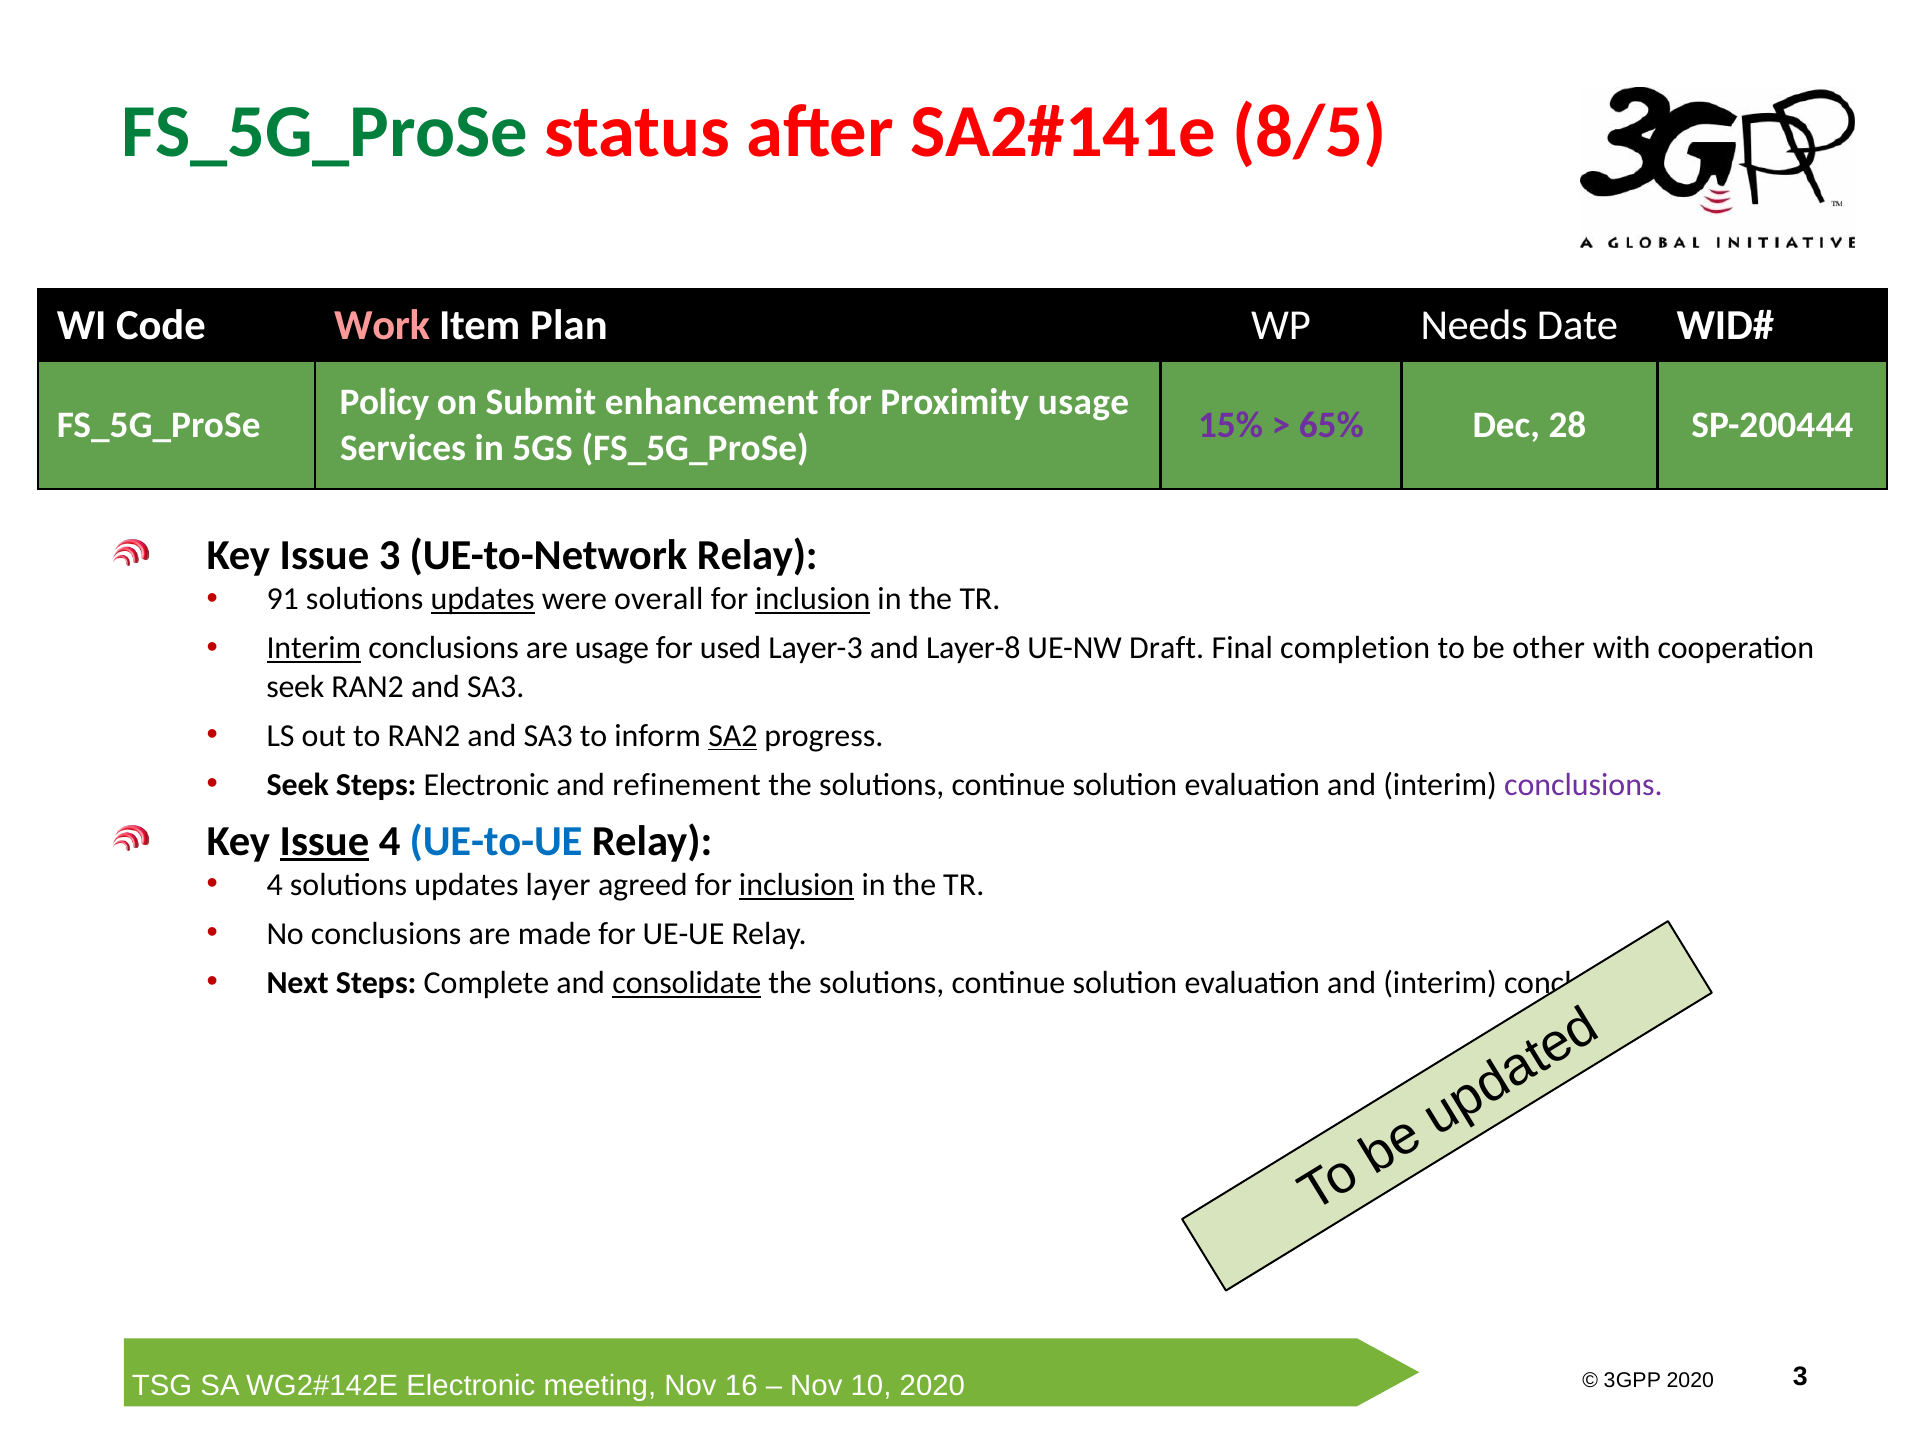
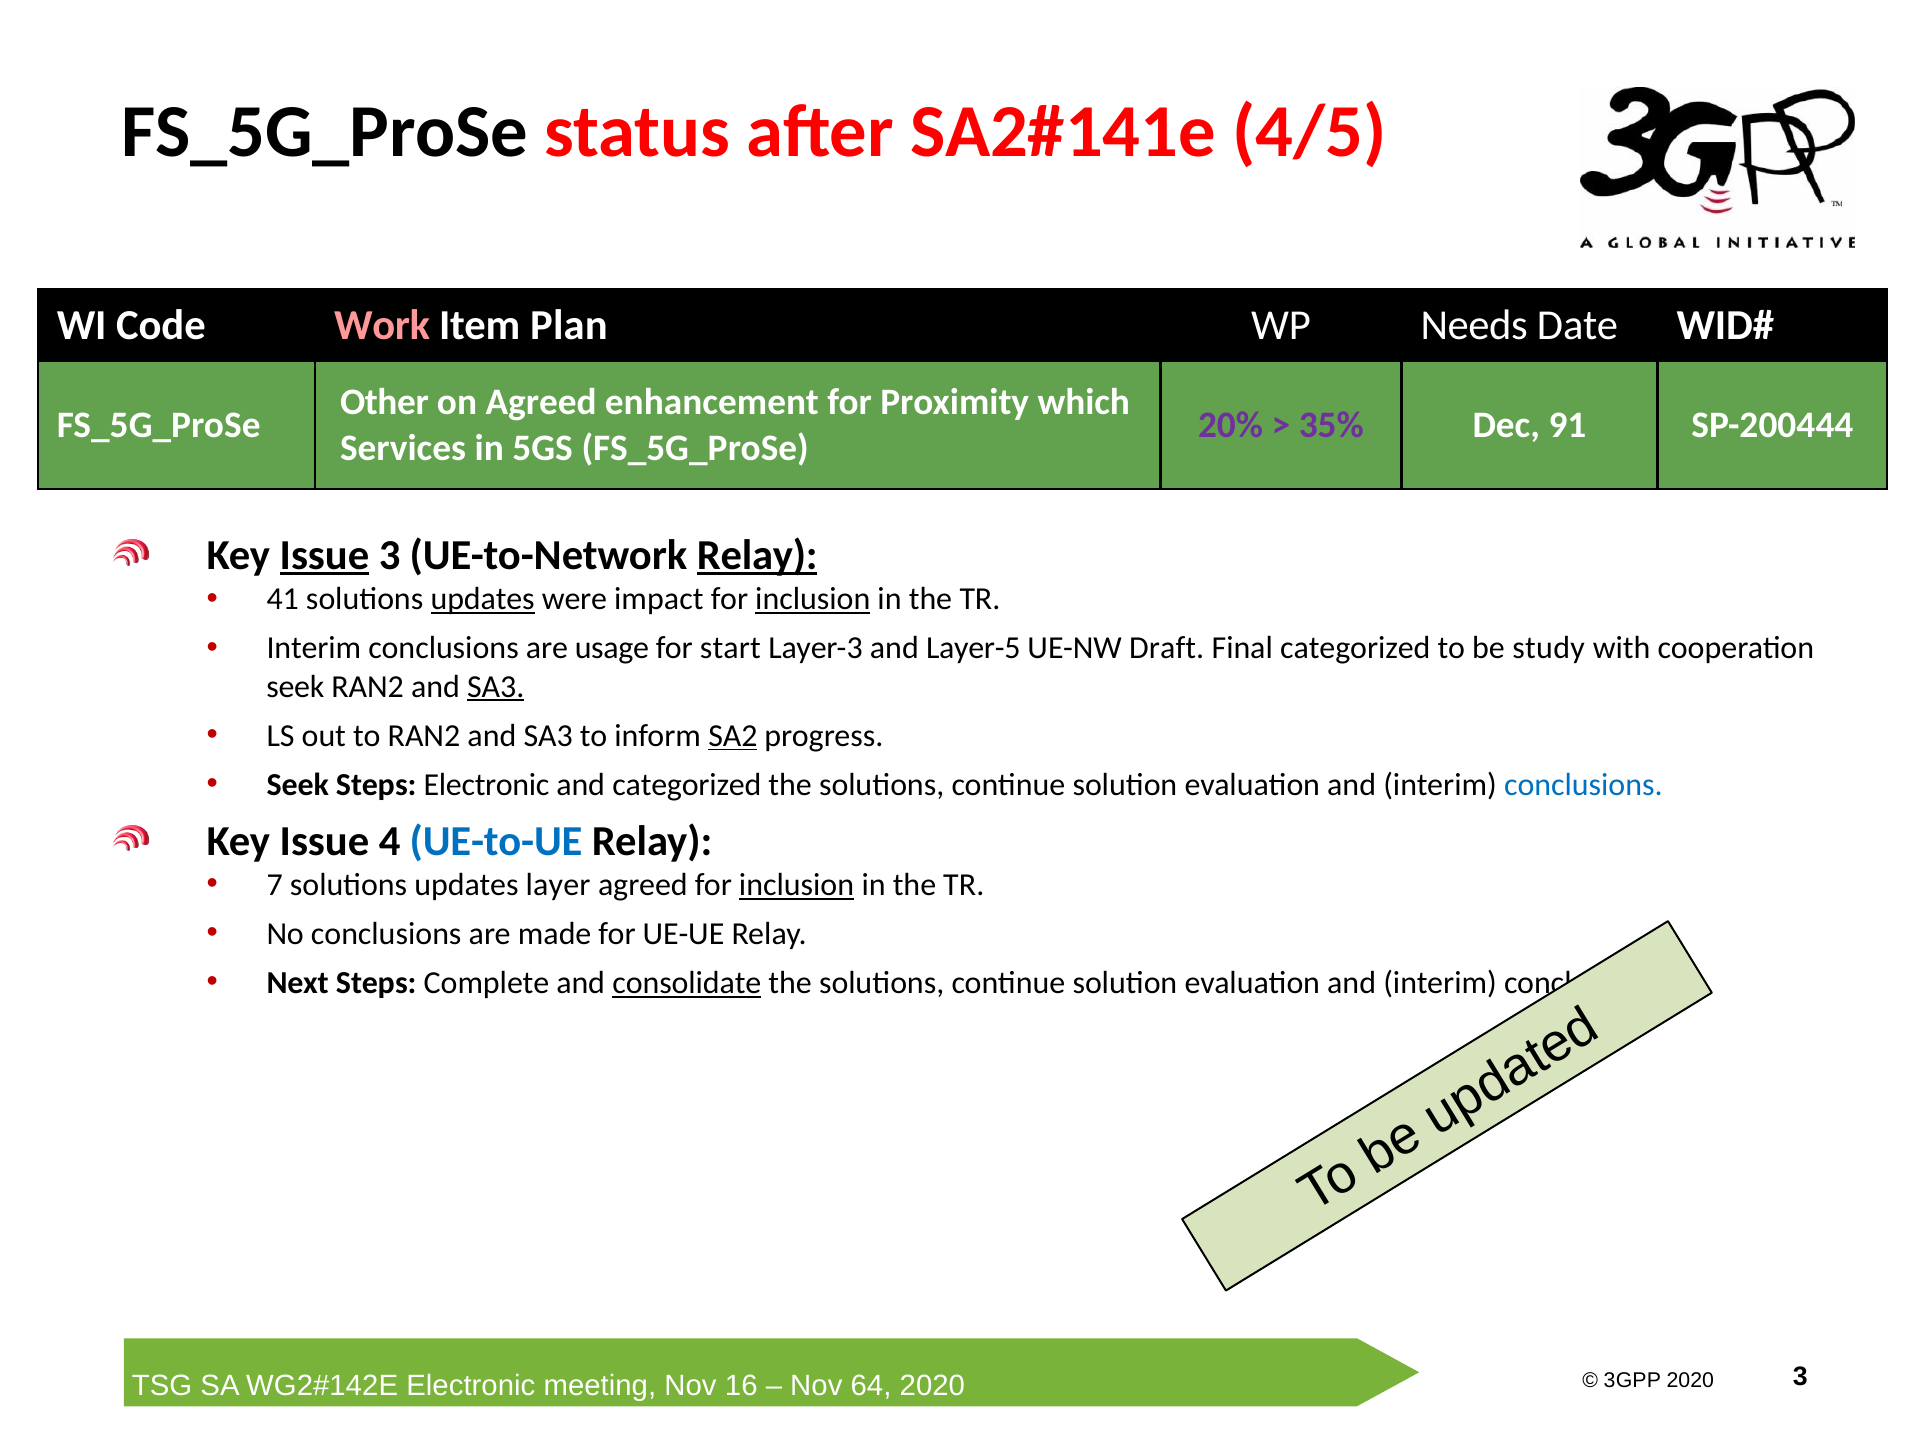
FS_5G_ProSe at (325, 132) colour: green -> black
8/5: 8/5 -> 4/5
Policy: Policy -> Other
on Submit: Submit -> Agreed
Proximity usage: usage -> which
15%: 15% -> 20%
65%: 65% -> 35%
28: 28 -> 91
Issue at (324, 555) underline: none -> present
Relay at (757, 555) underline: none -> present
91: 91 -> 41
overall: overall -> impact
Interim at (314, 648) underline: present -> none
used: used -> start
Layer-8: Layer-8 -> Layer-5
Final completion: completion -> categorized
other: other -> study
SA3 at (496, 687) underline: none -> present
and refinement: refinement -> categorized
conclusions at (1583, 785) colour: purple -> blue
Issue at (324, 841) underline: present -> none
4 at (275, 885): 4 -> 7
10: 10 -> 64
